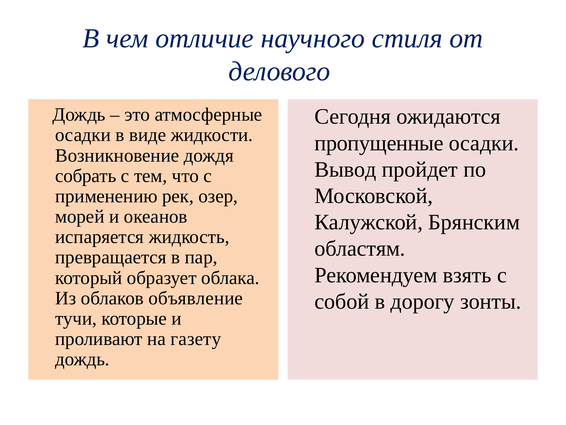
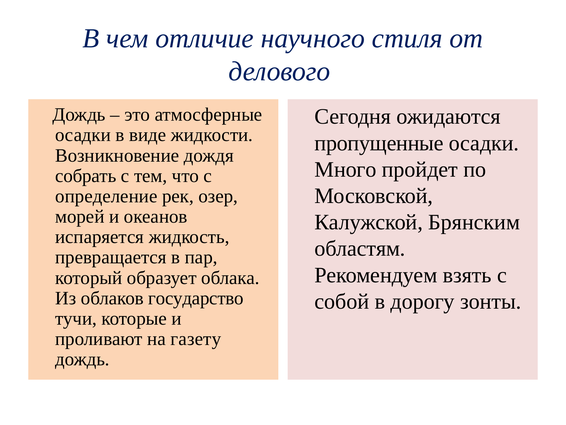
Вывод: Вывод -> Много
применению: применению -> определение
объявление: объявление -> государство
